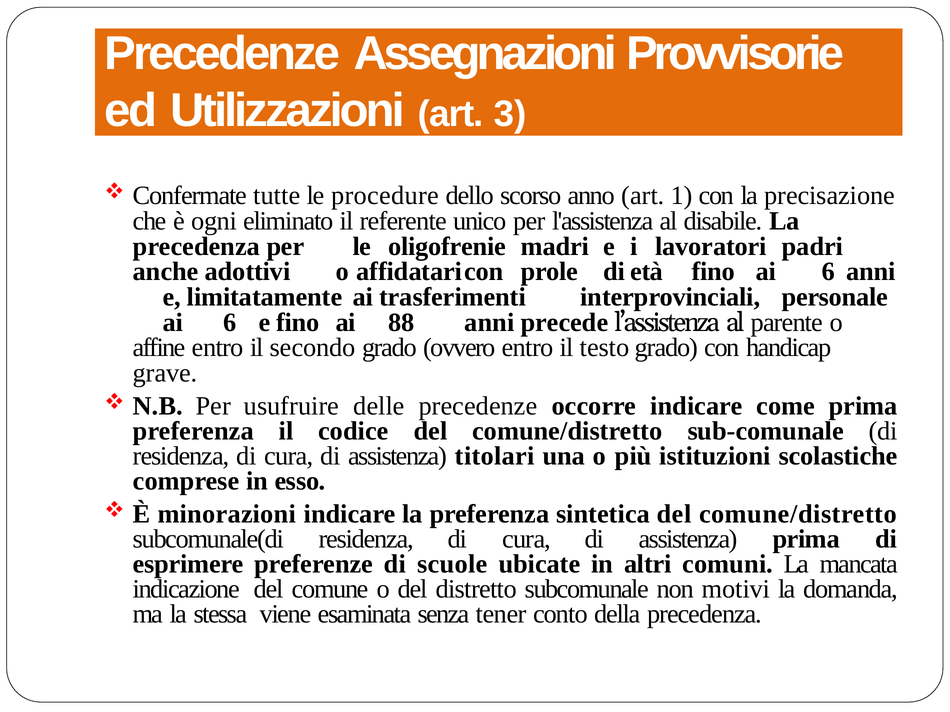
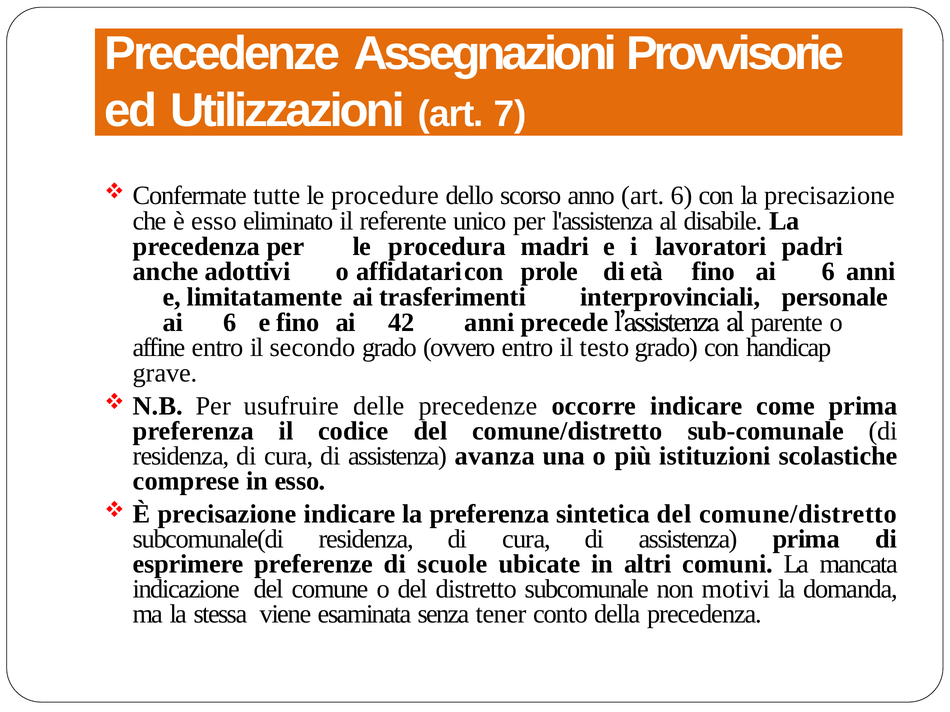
3: 3 -> 7
art 1: 1 -> 6
è ogni: ogni -> esso
oligofrenie: oligofrenie -> procedura
88: 88 -> 42
titolari: titolari -> avanza
È minorazioni: minorazioni -> precisazione
